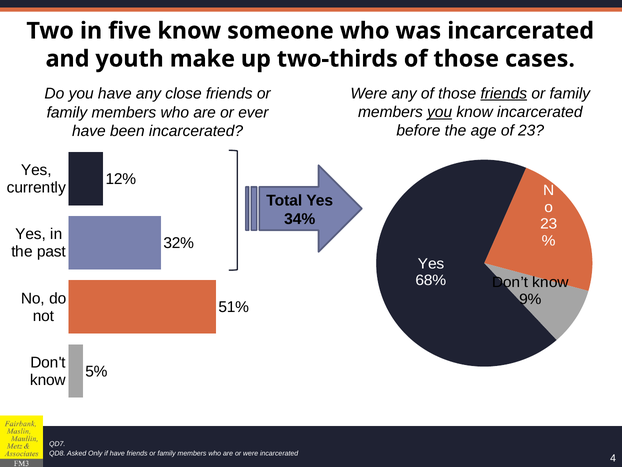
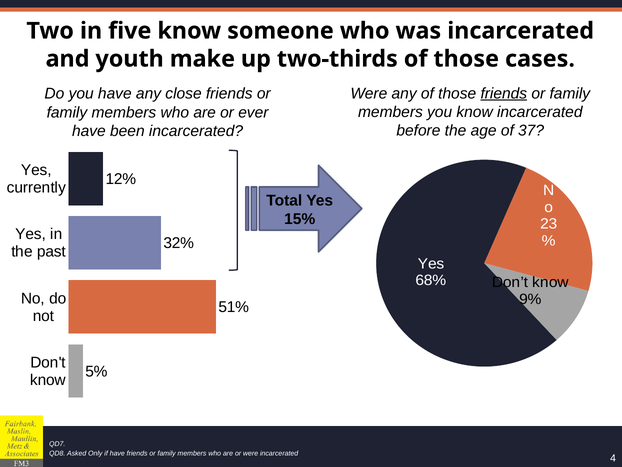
you at (440, 112) underline: present -> none
of 23: 23 -> 37
34%: 34% -> 15%
